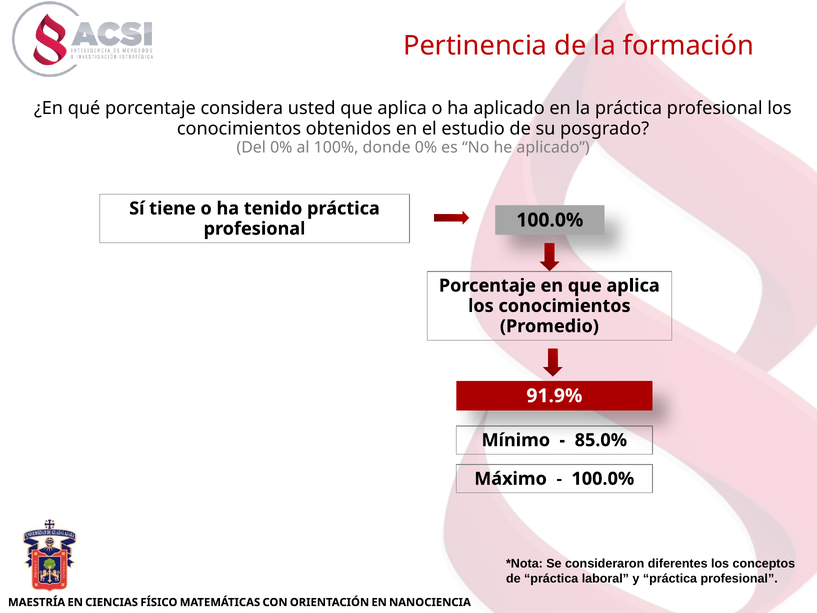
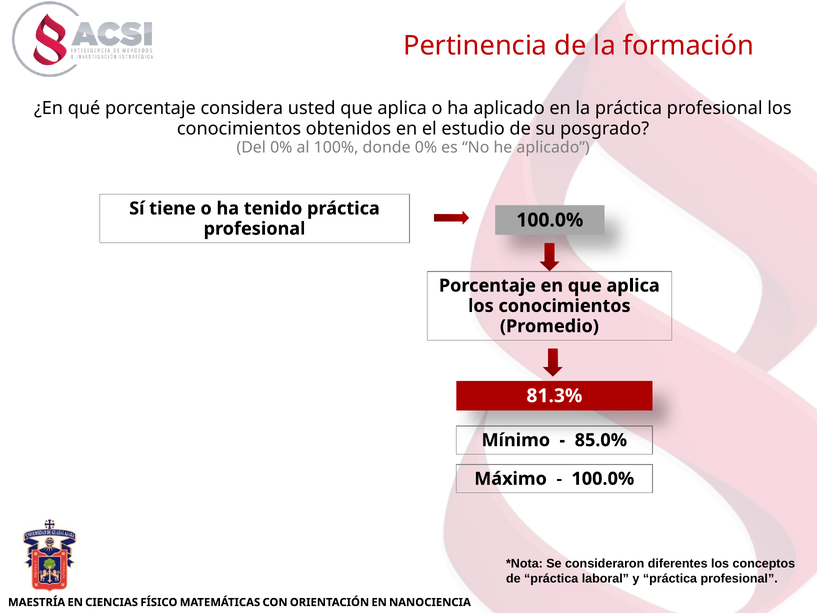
91.9%: 91.9% -> 81.3%
